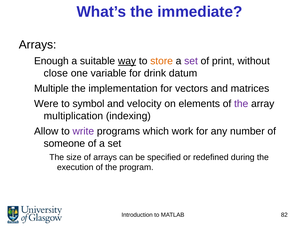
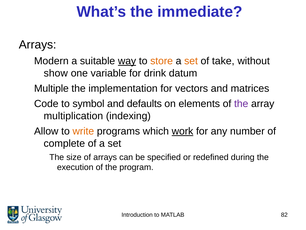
Enough: Enough -> Modern
set at (191, 61) colour: purple -> orange
print: print -> take
close: close -> show
Were: Were -> Code
velocity: velocity -> defaults
write colour: purple -> orange
work underline: none -> present
someone: someone -> complete
